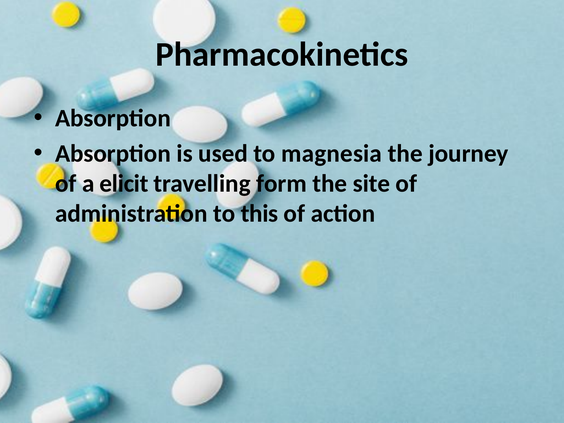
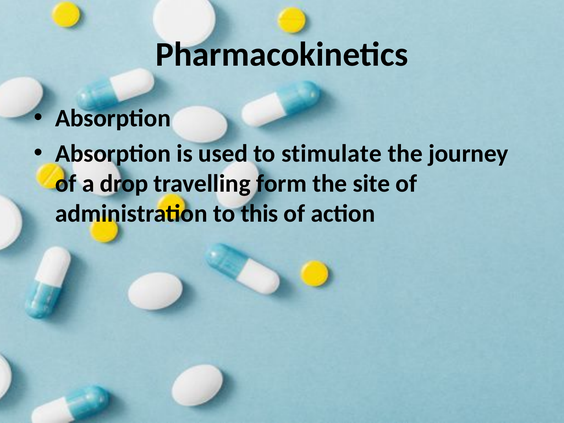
magnesia: magnesia -> stimulate
elicit: elicit -> drop
